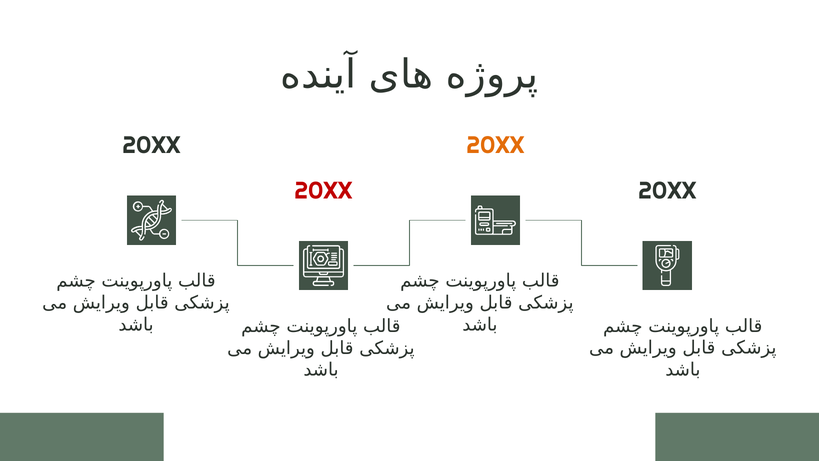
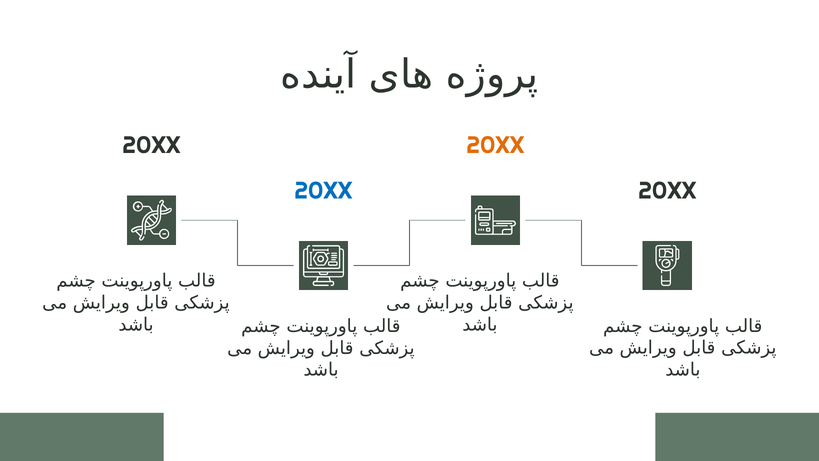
20XX at (323, 191) colour: red -> blue
